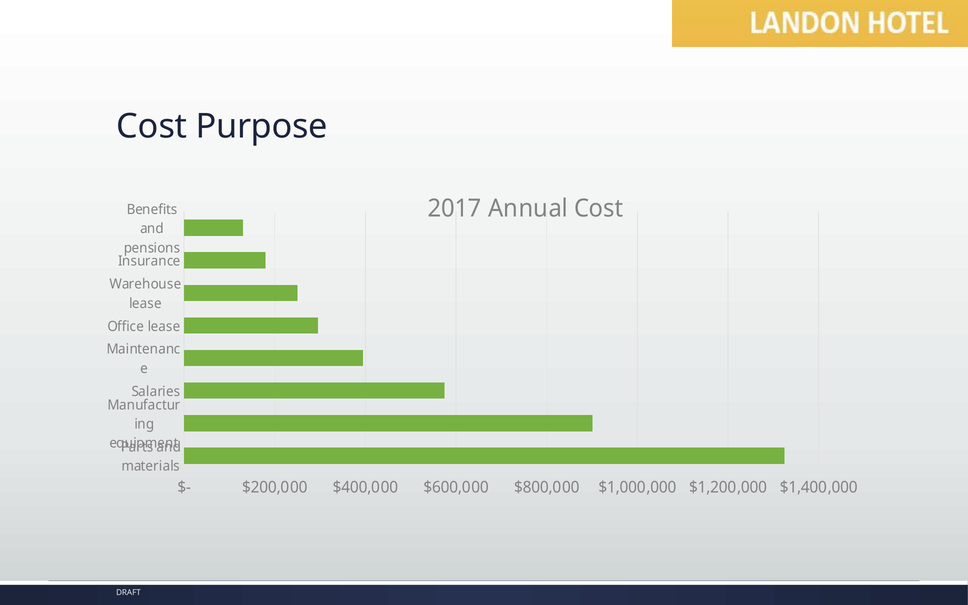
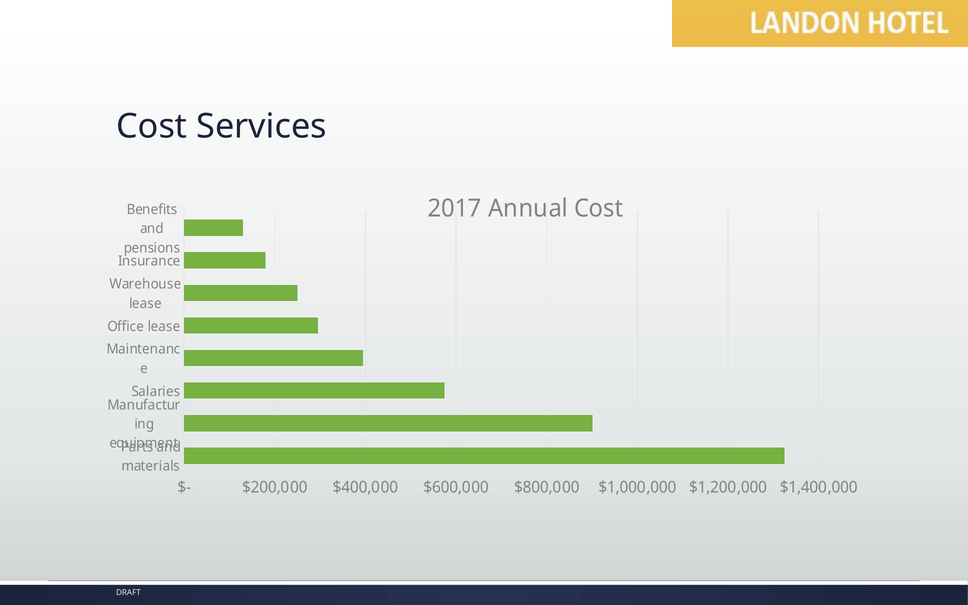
Purpose: Purpose -> Services
